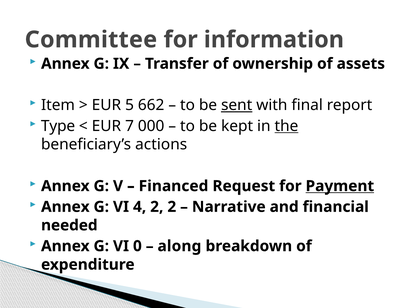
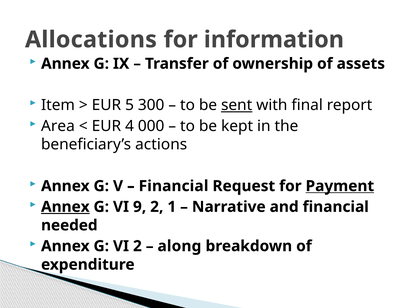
Committee: Committee -> Allocations
662: 662 -> 300
Type: Type -> Area
7: 7 -> 4
the underline: present -> none
Financed at (174, 186): Financed -> Financial
Annex at (65, 207) underline: none -> present
4: 4 -> 9
2 2: 2 -> 1
VI 0: 0 -> 2
